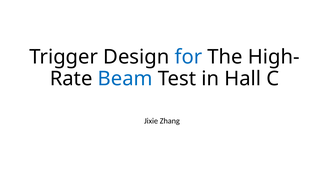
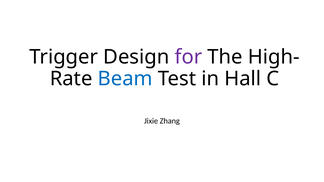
for colour: blue -> purple
